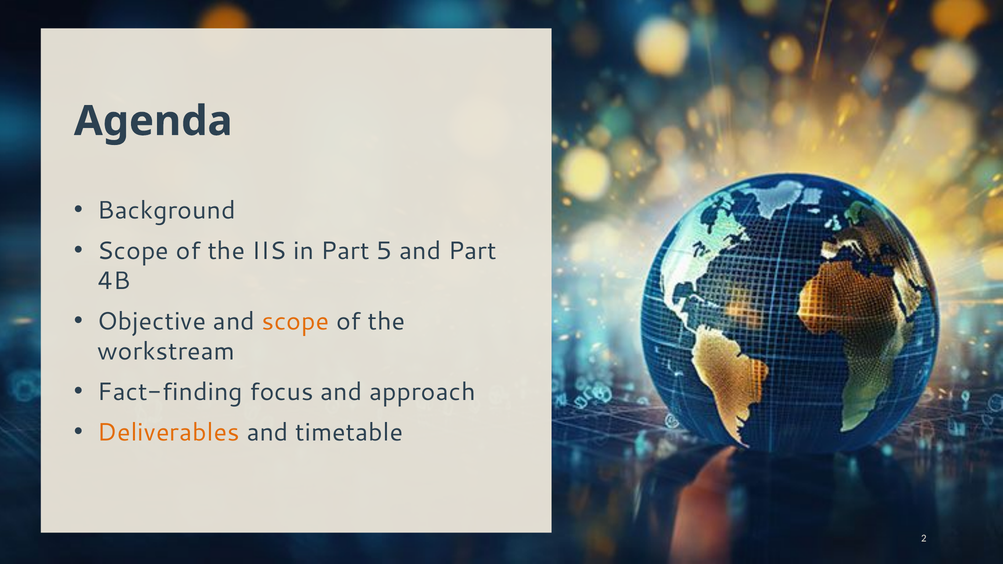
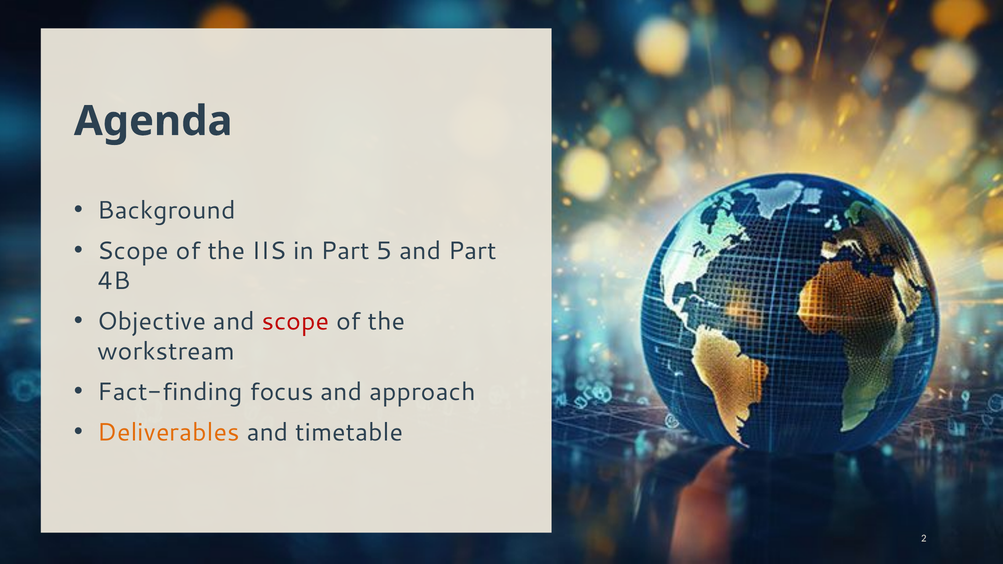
scope at (295, 321) colour: orange -> red
